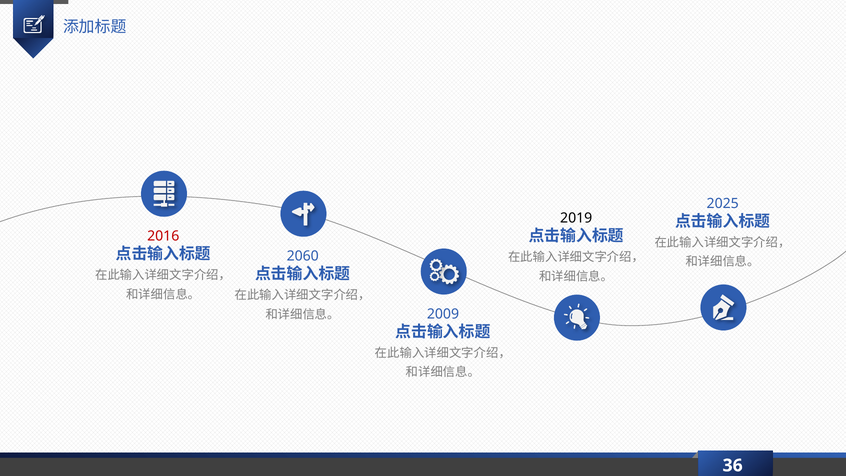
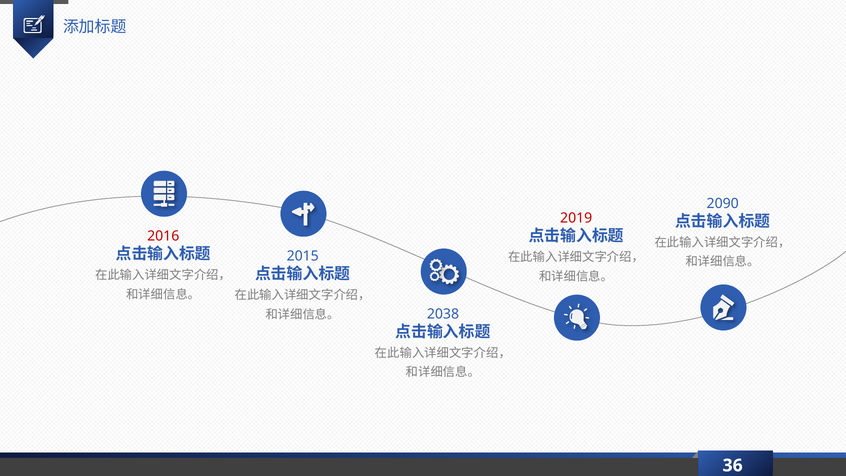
2025: 2025 -> 2090
2019 colour: black -> red
2060: 2060 -> 2015
2009: 2009 -> 2038
